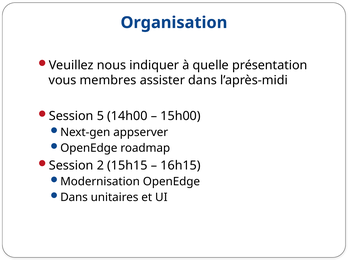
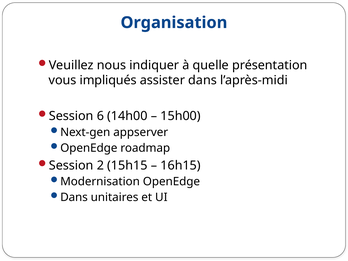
membres: membres -> impliqués
5: 5 -> 6
